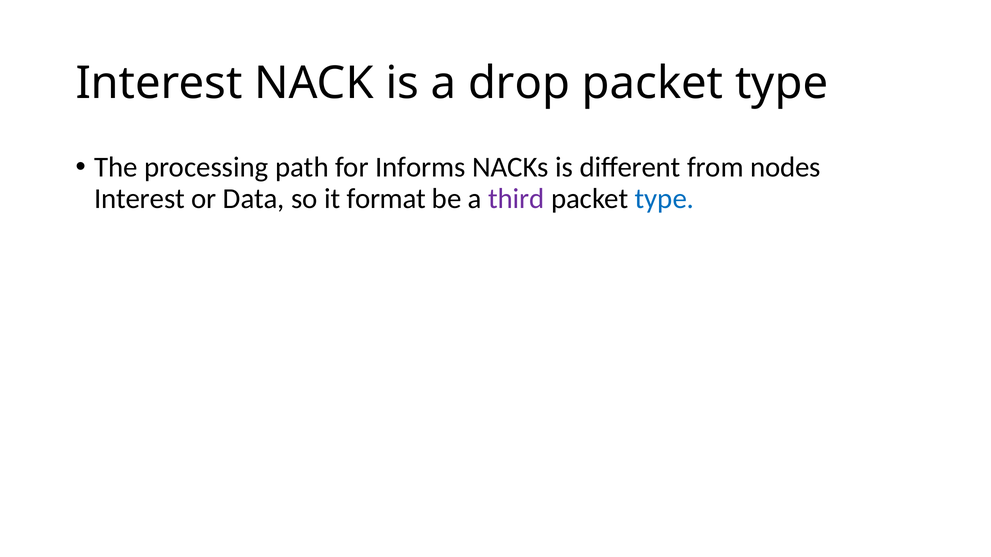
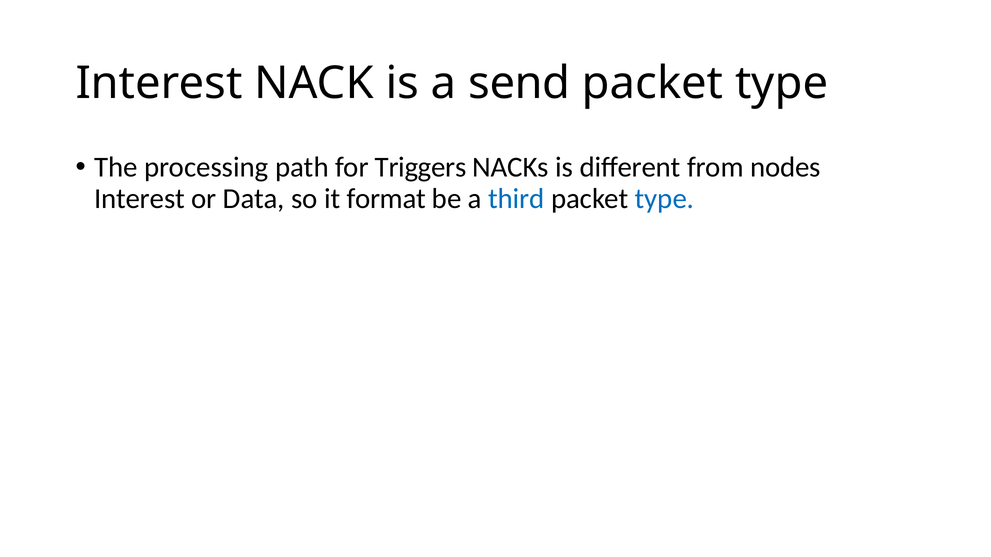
drop: drop -> send
Informs: Informs -> Triggers
third colour: purple -> blue
